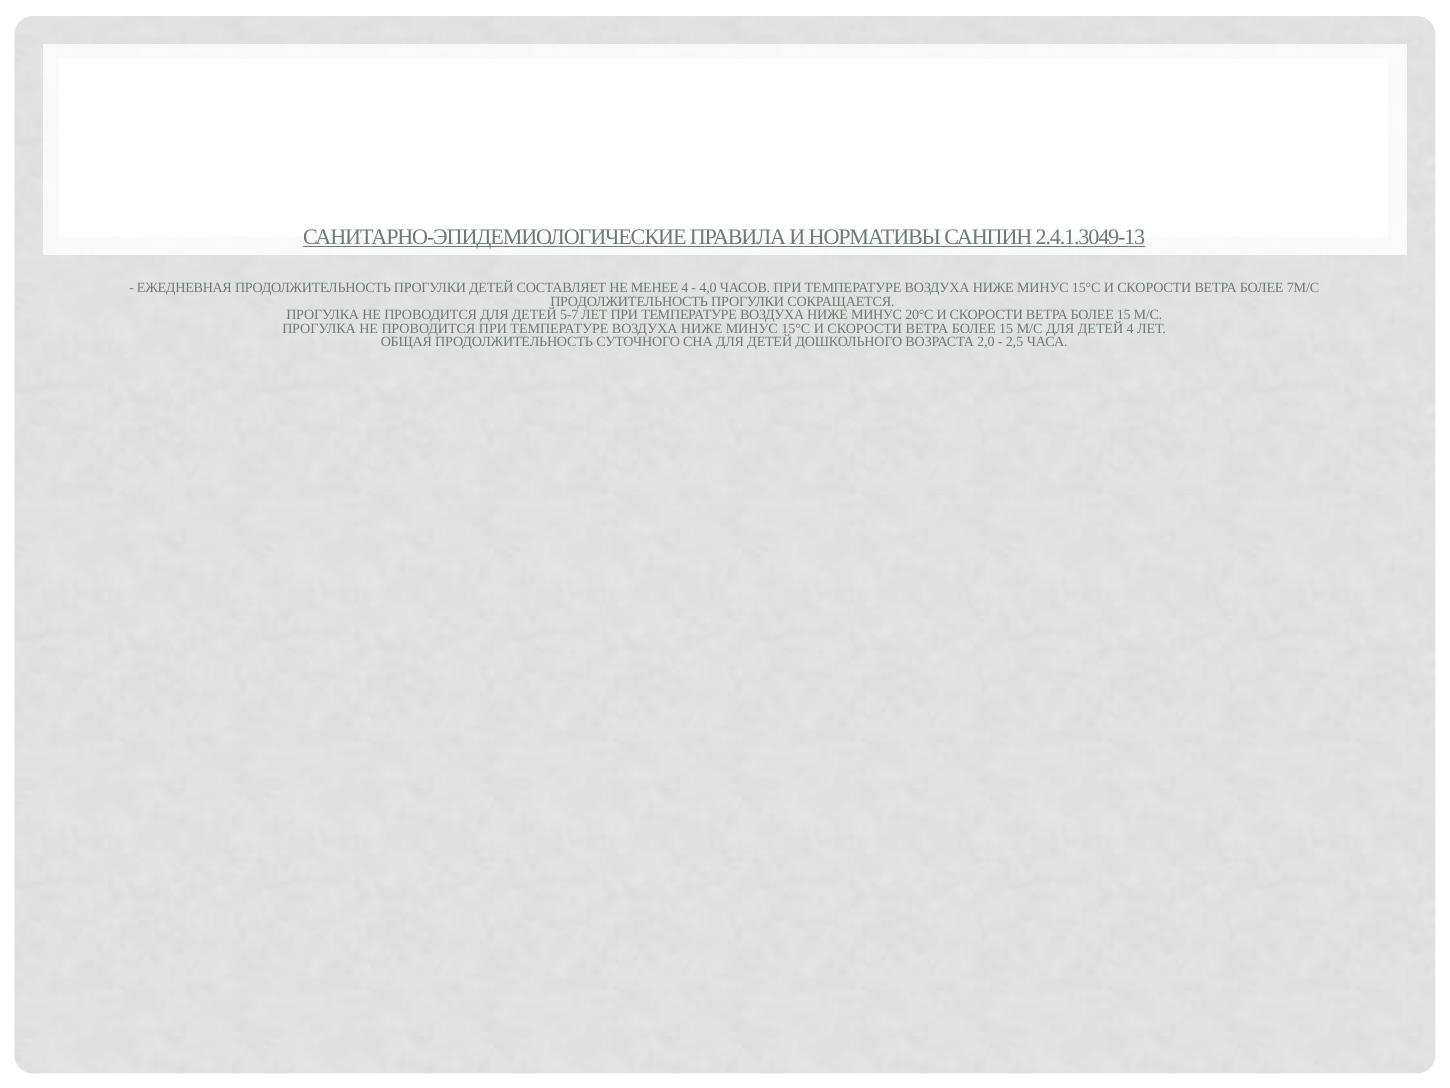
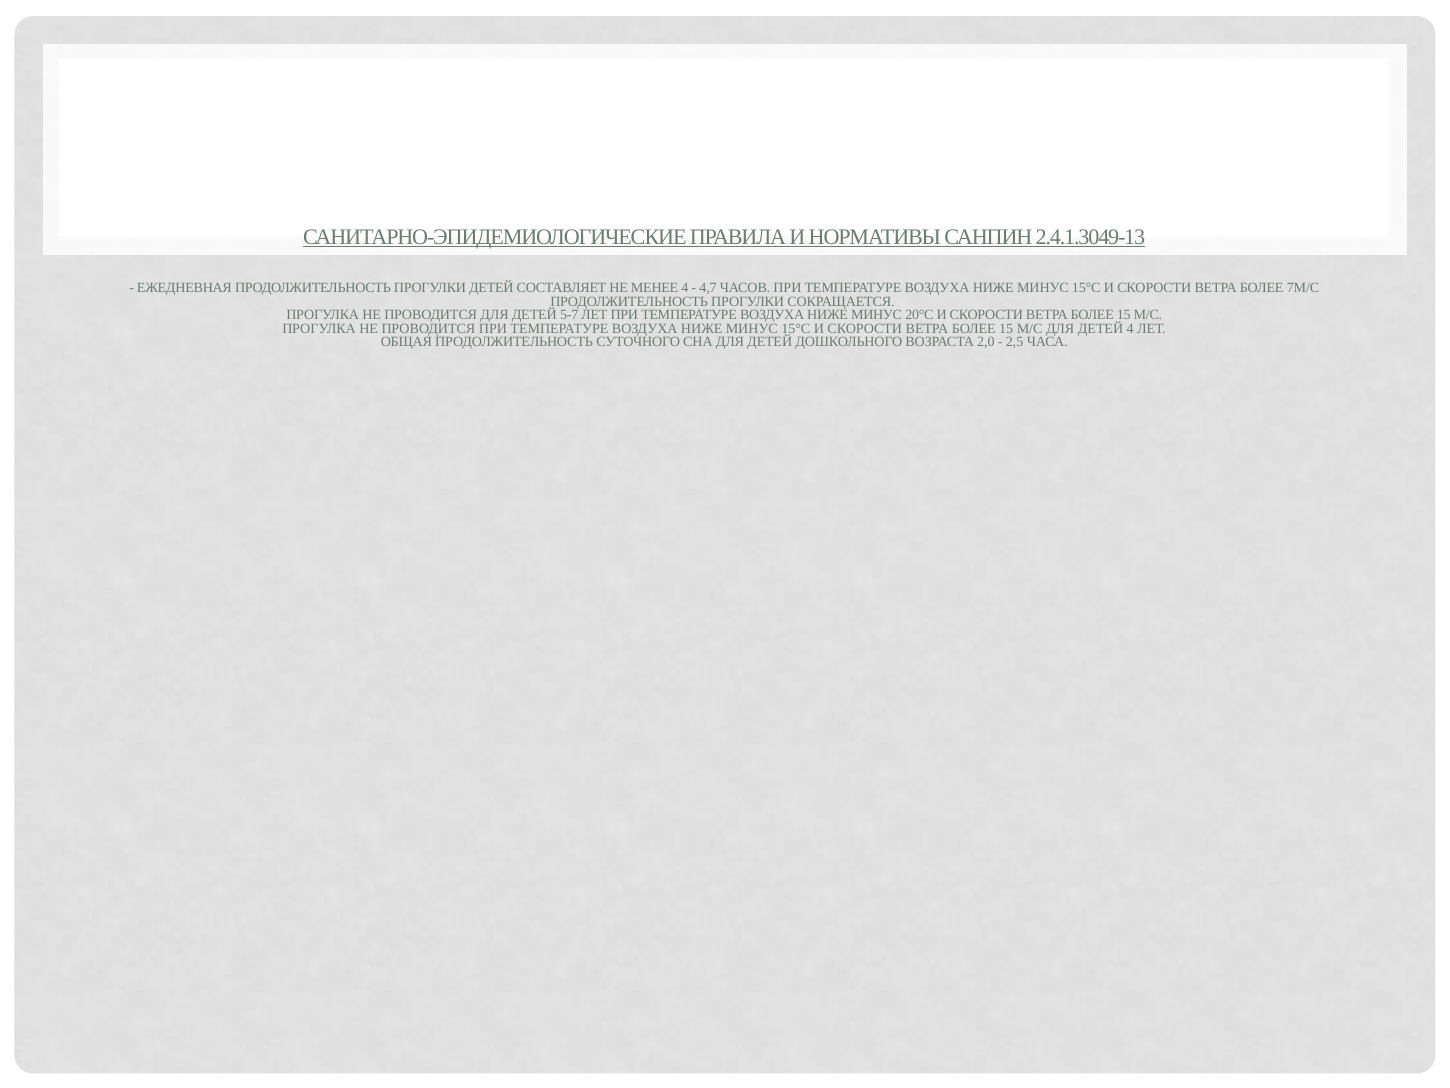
4,0: 4,0 -> 4,7
